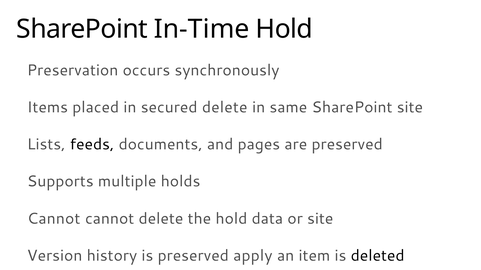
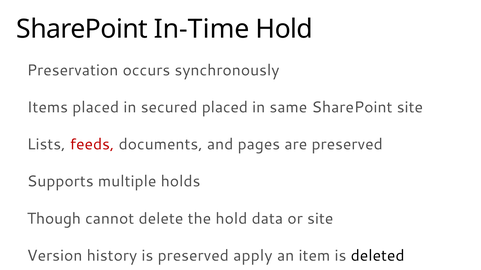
secured delete: delete -> placed
feeds colour: black -> red
Cannot at (54, 219): Cannot -> Though
